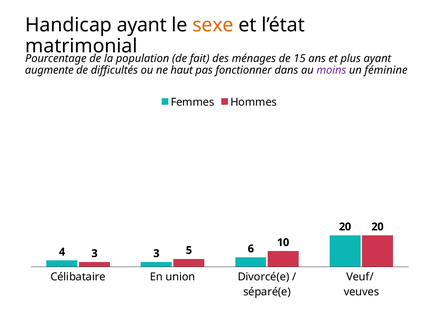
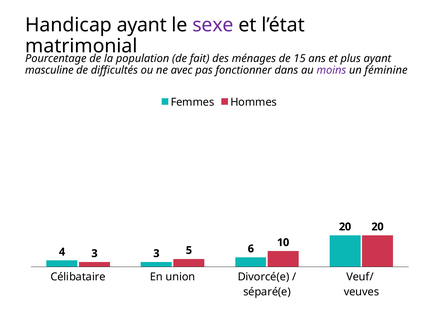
sexe colour: orange -> purple
augmente: augmente -> masculine
haut: haut -> avec
